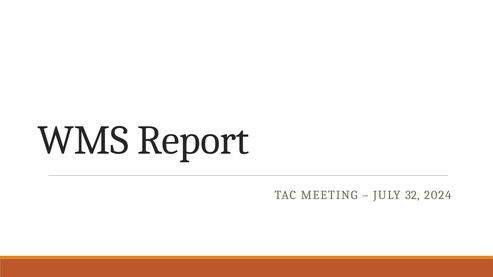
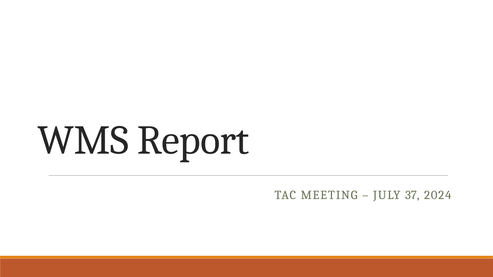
32: 32 -> 37
